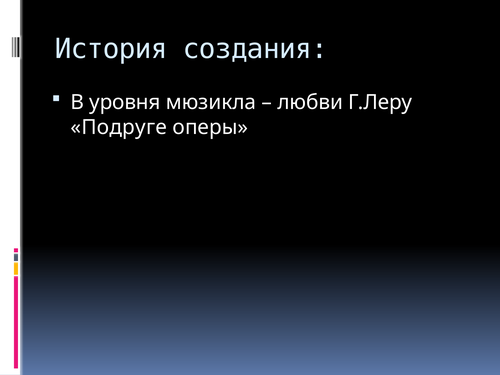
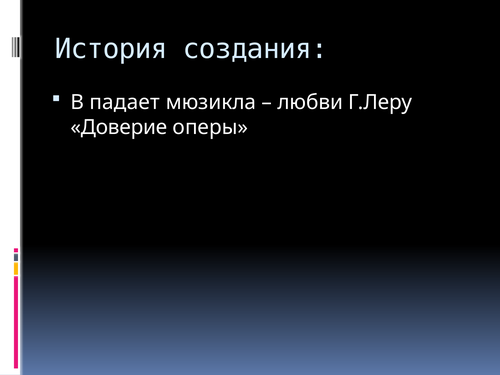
уровня: уровня -> падает
Подруге: Подруге -> Доверие
